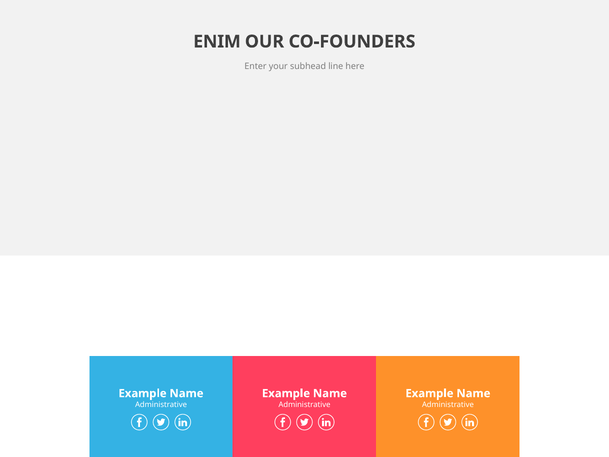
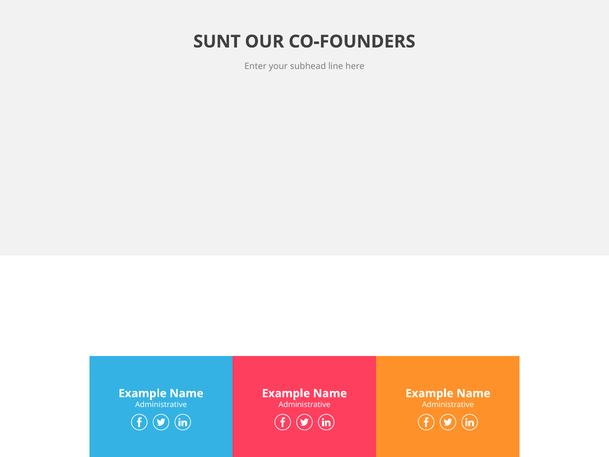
ENIM: ENIM -> SUNT
